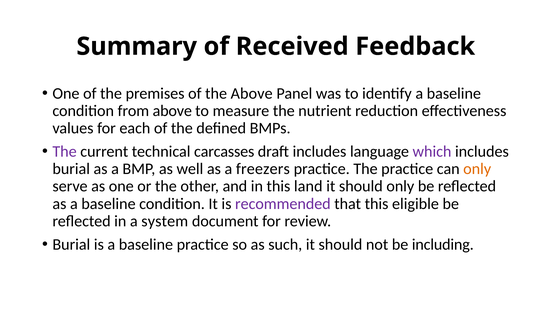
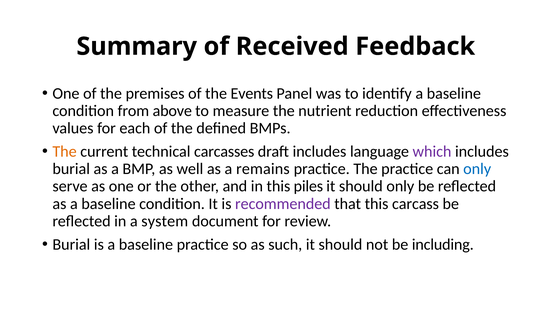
the Above: Above -> Events
The at (65, 151) colour: purple -> orange
freezers: freezers -> remains
only at (477, 169) colour: orange -> blue
land: land -> piles
eligible: eligible -> carcass
